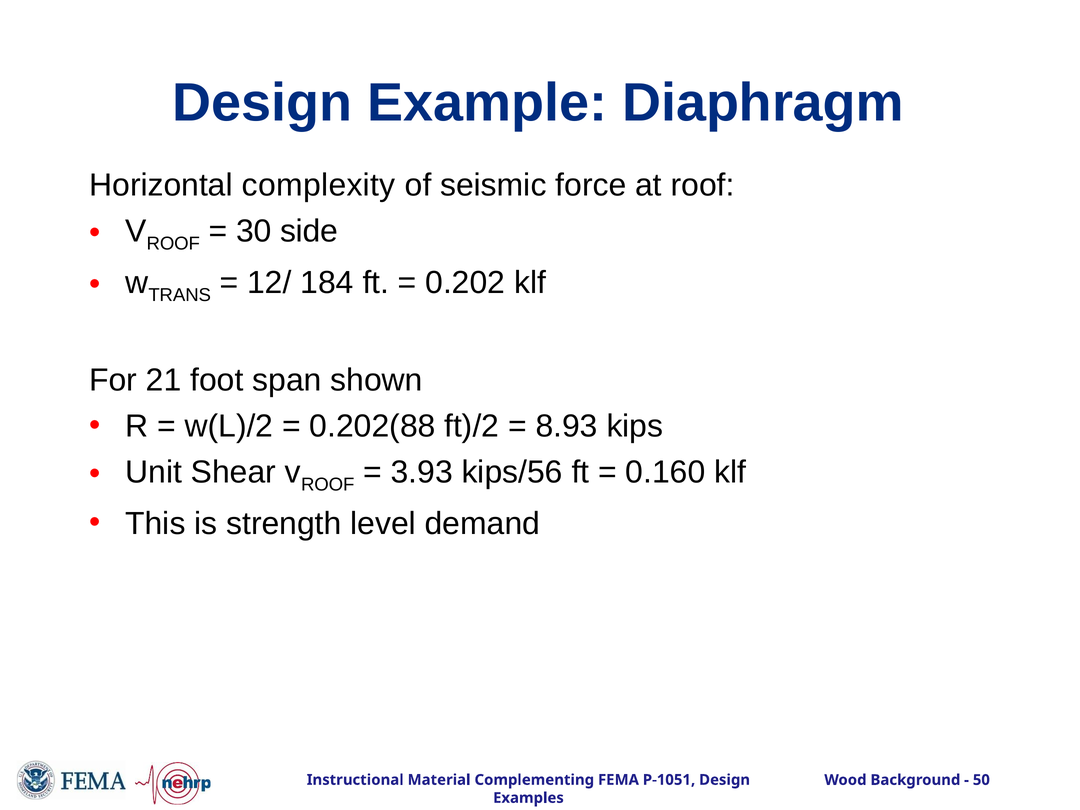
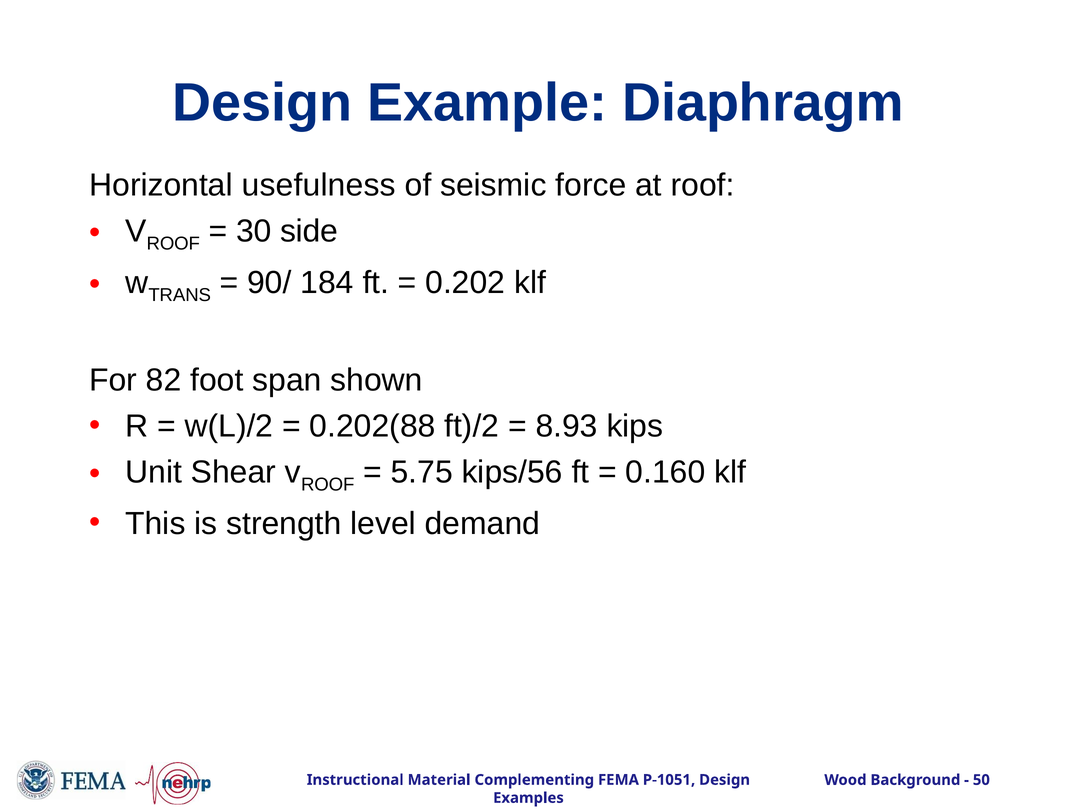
complexity: complexity -> usefulness
12/: 12/ -> 90/
21: 21 -> 82
3.93: 3.93 -> 5.75
